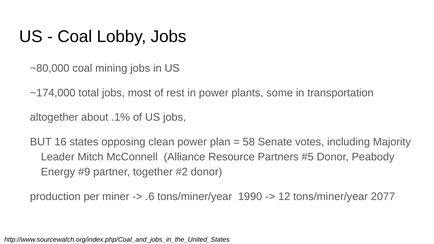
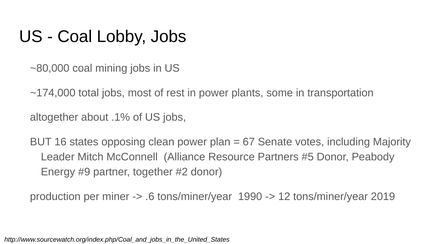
58: 58 -> 67
2077: 2077 -> 2019
